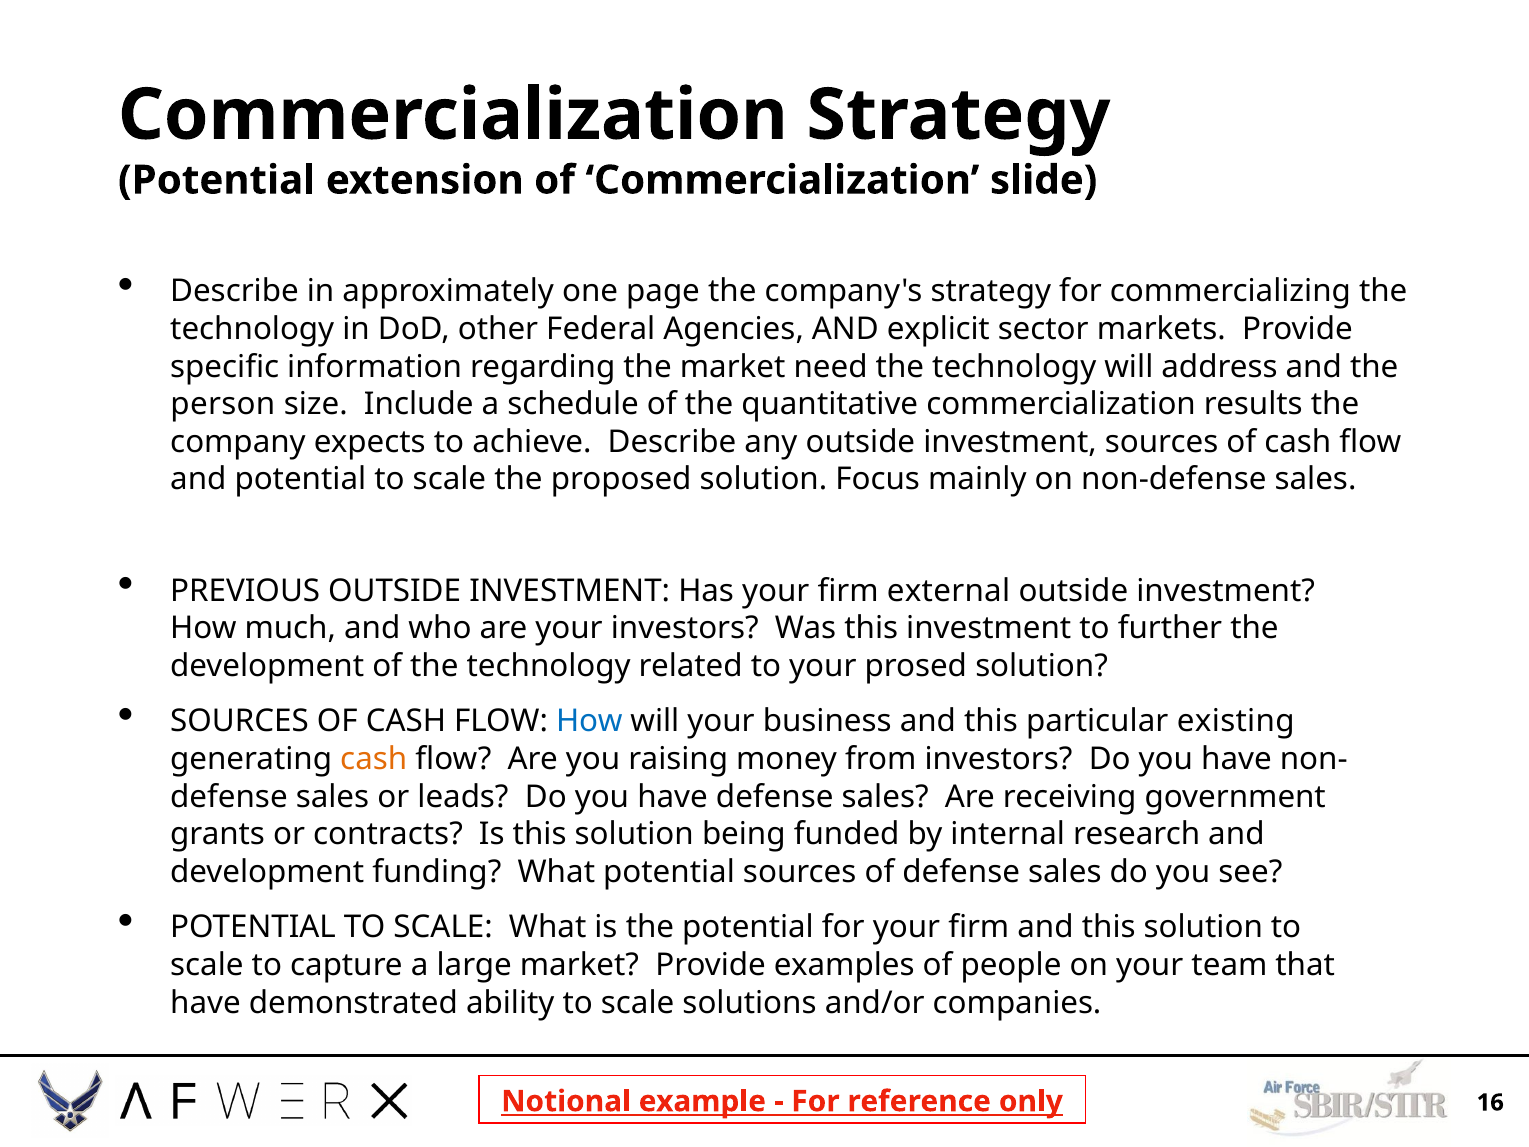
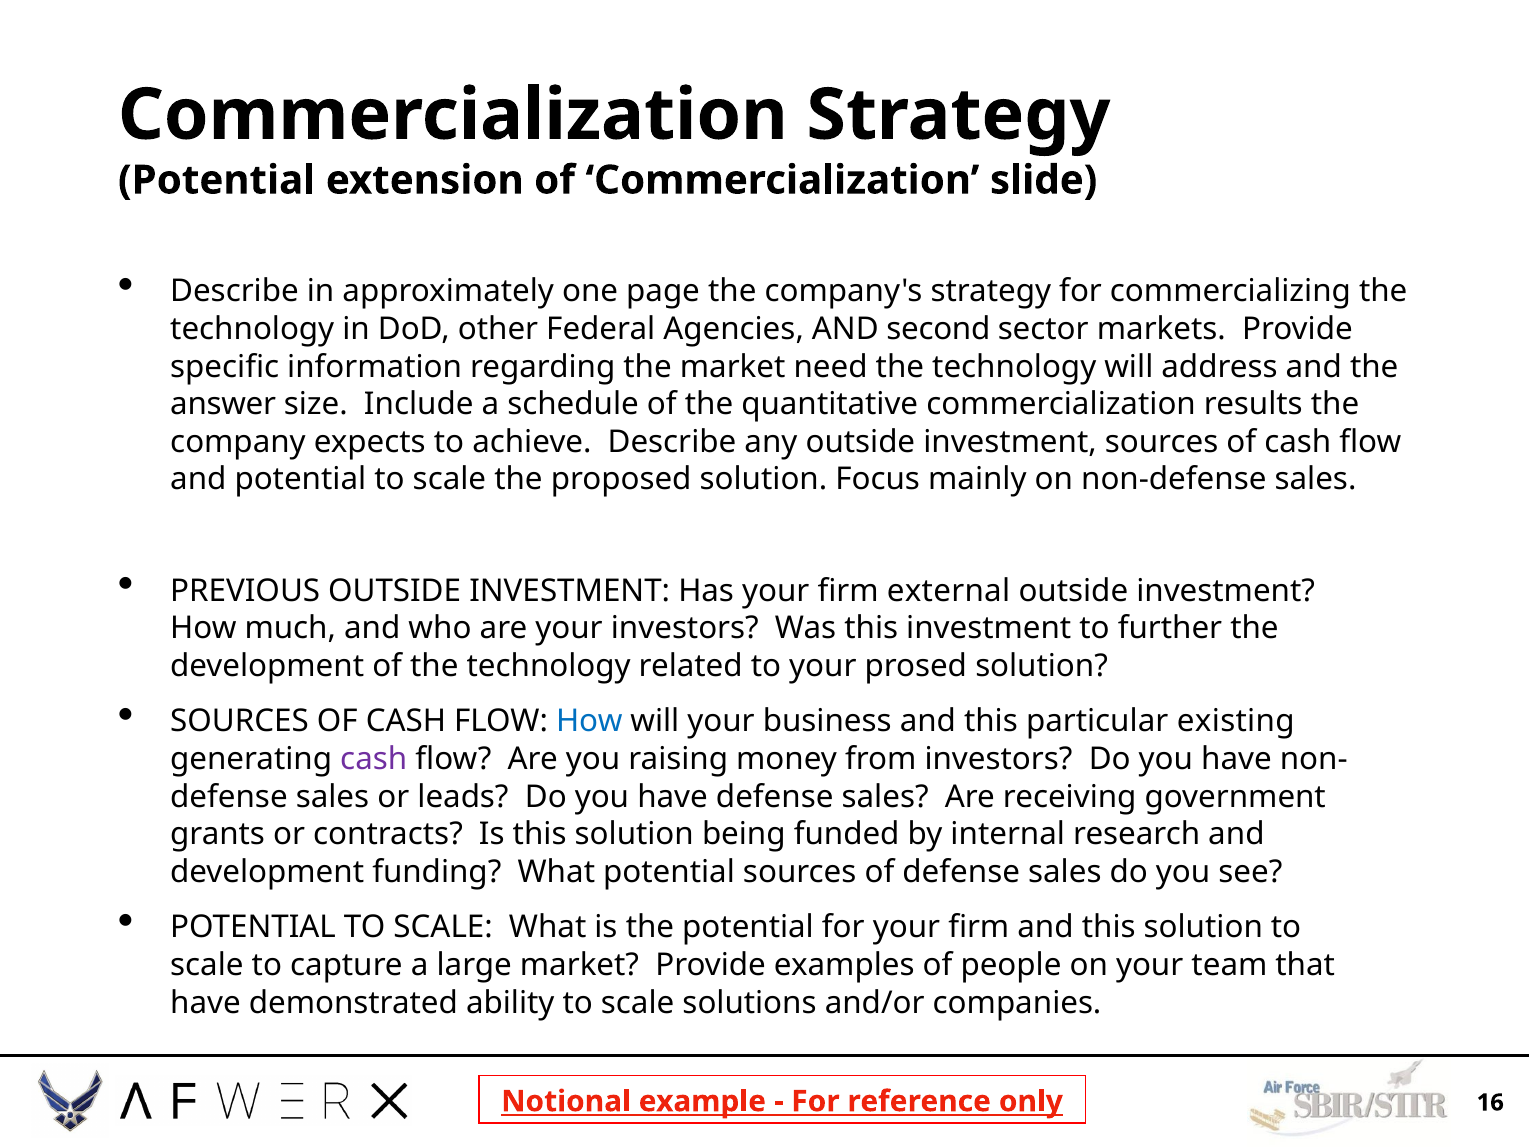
explicit: explicit -> second
person: person -> answer
cash at (374, 759) colour: orange -> purple
